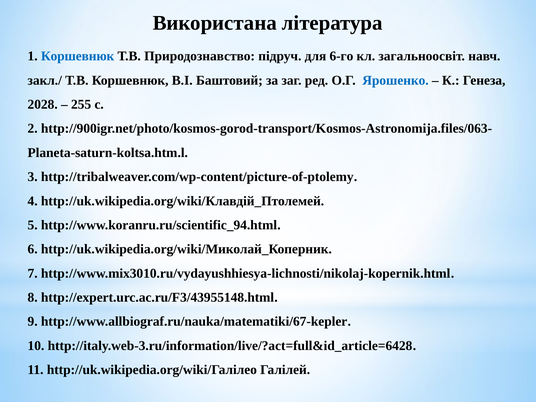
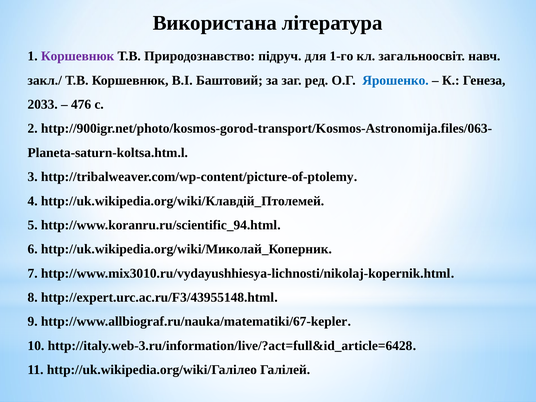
Коршевнюк at (78, 56) colour: blue -> purple
6-го: 6-го -> 1-го
2028: 2028 -> 2033
255: 255 -> 476
